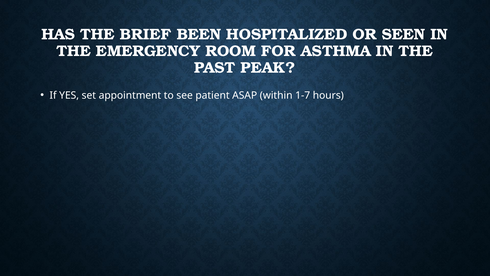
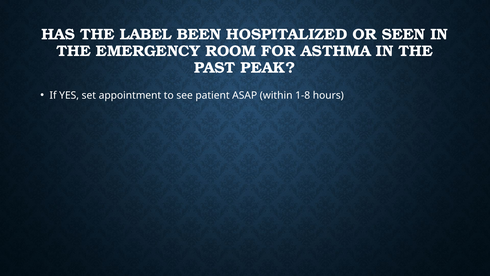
BRIEF: BRIEF -> LABEL
1-7: 1-7 -> 1-8
